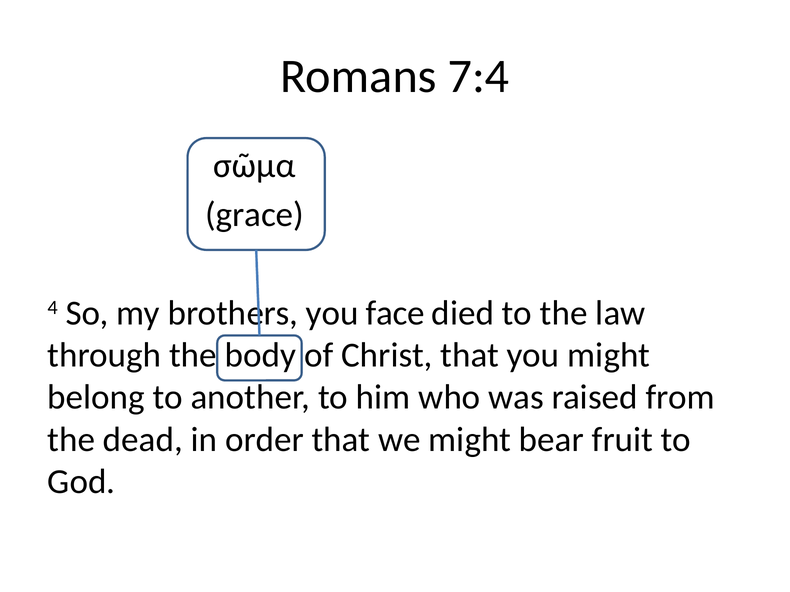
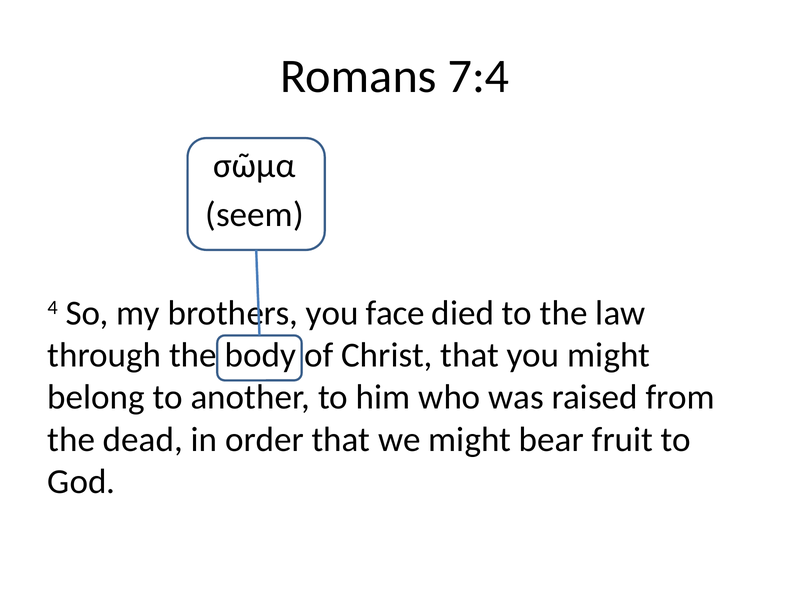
grace: grace -> seem
